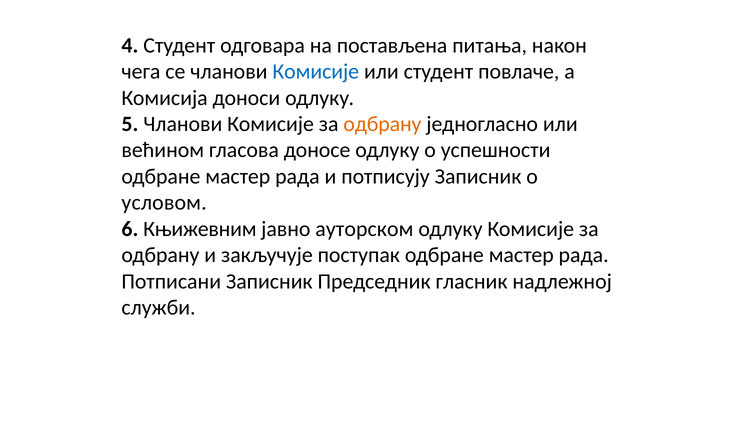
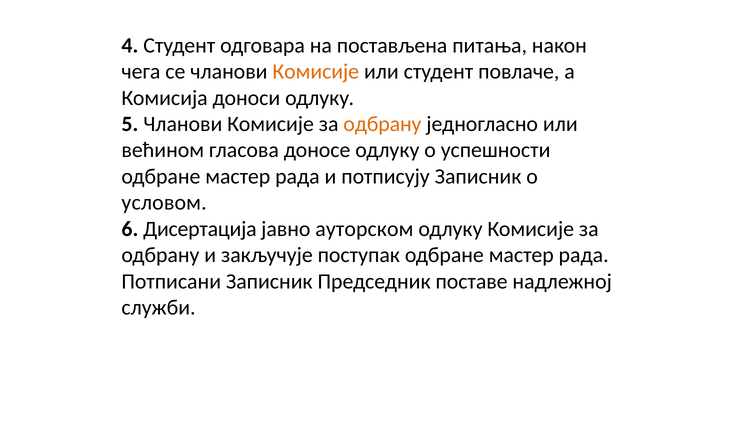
Комисије at (316, 72) colour: blue -> orange
Књижевним: Књижевним -> Дисертација
гласник: гласник -> поставе
